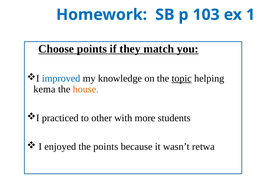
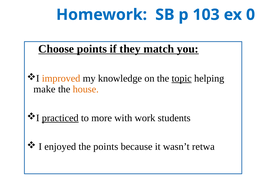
1: 1 -> 0
improved colour: blue -> orange
kema: kema -> make
practiced underline: none -> present
other: other -> more
more: more -> work
